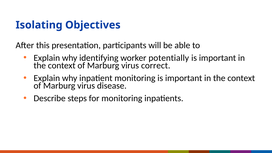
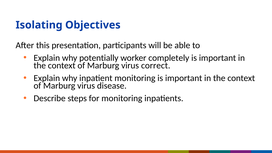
identifying: identifying -> potentially
potentially: potentially -> completely
